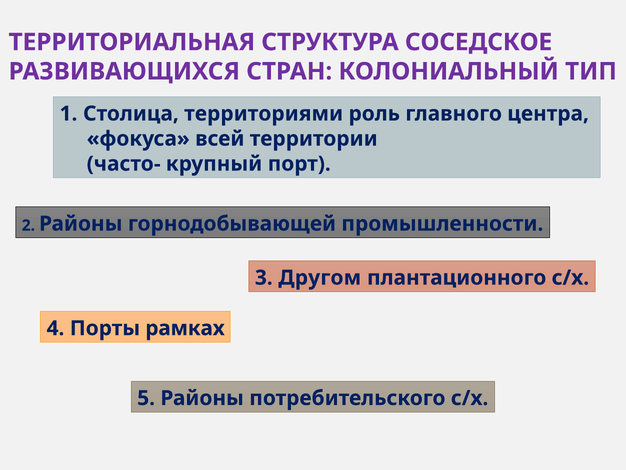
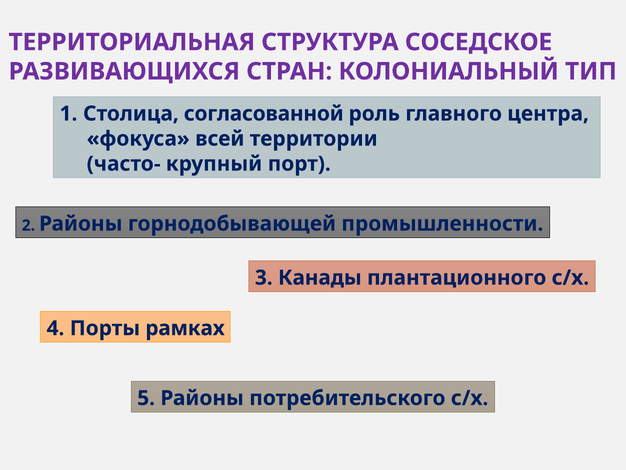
территориями: территориями -> согласованной
Другом: Другом -> Канады
